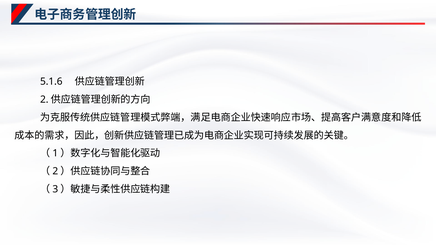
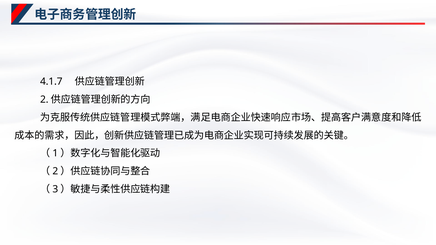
5.1.6: 5.1.6 -> 4.1.7
